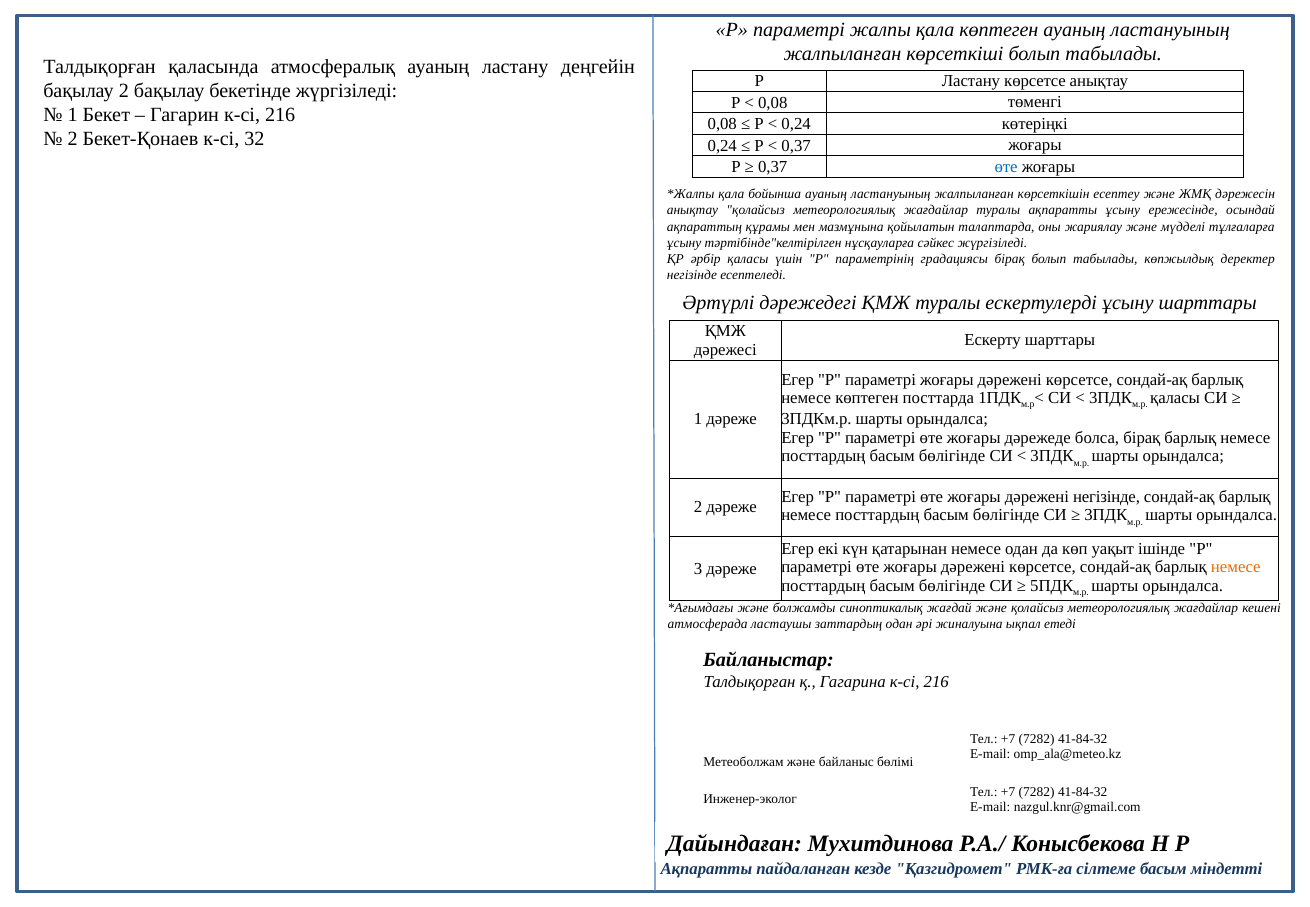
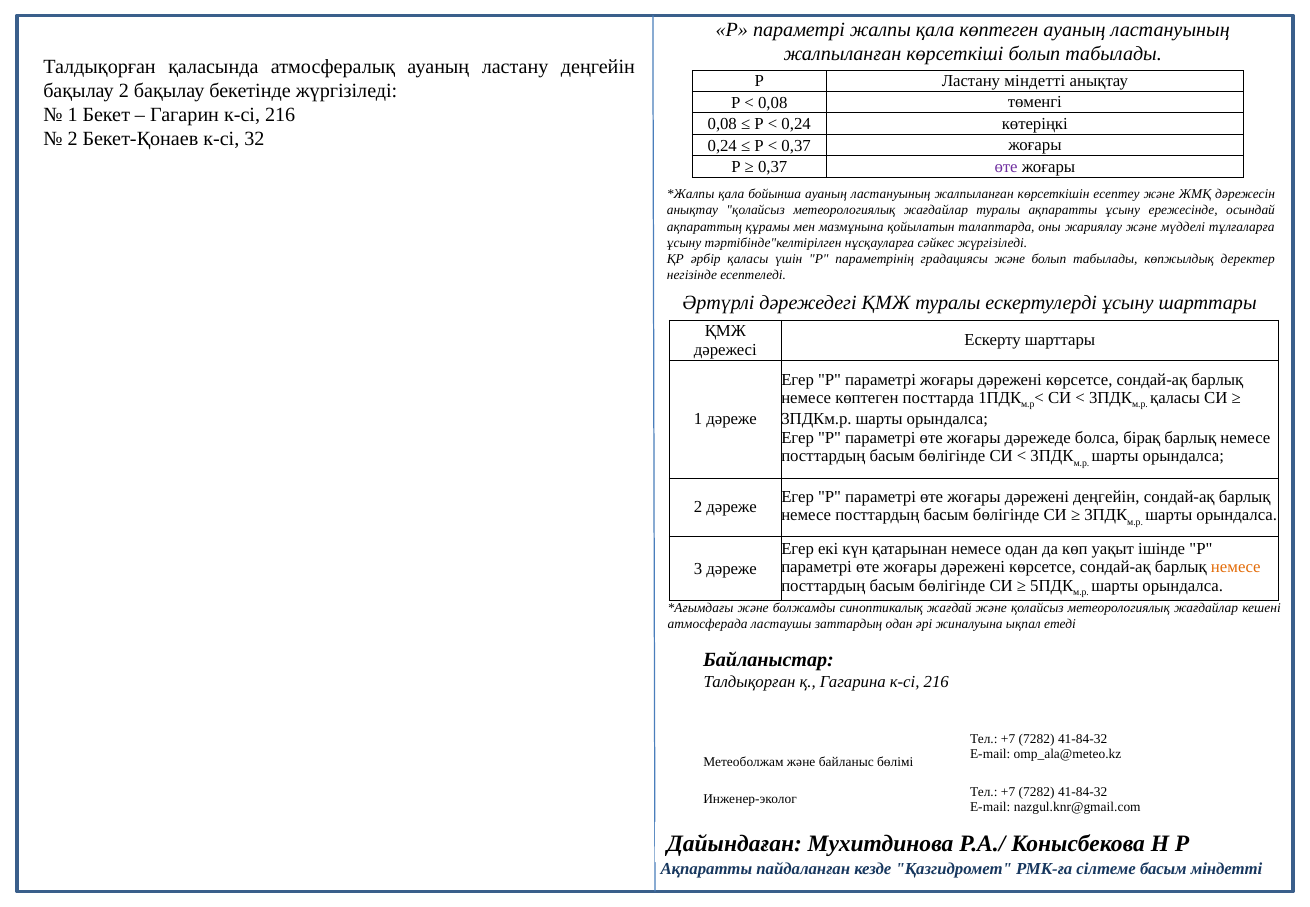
Ластану көрсетсе: көрсетсе -> міндетті
өте at (1006, 167) colour: blue -> purple
градациясы бірақ: бірақ -> және
дәрежені негізінде: негізінде -> деңгейін
